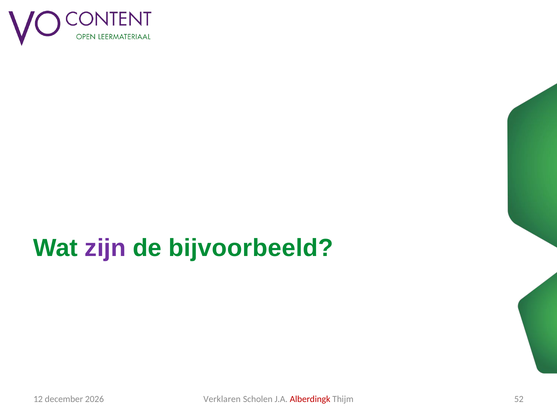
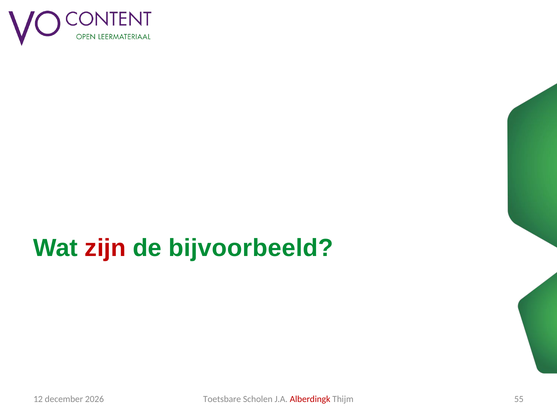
zijn colour: purple -> red
Verklaren: Verklaren -> Toetsbare
52: 52 -> 55
